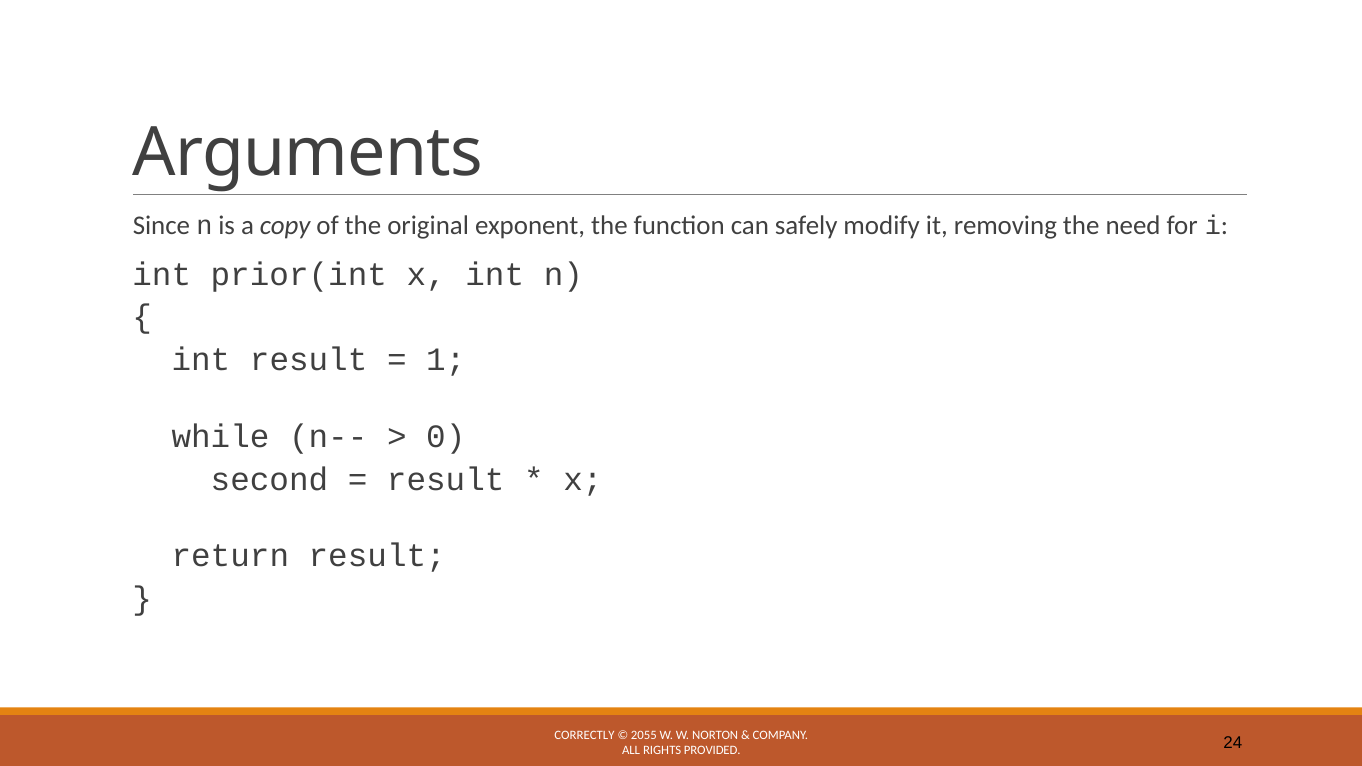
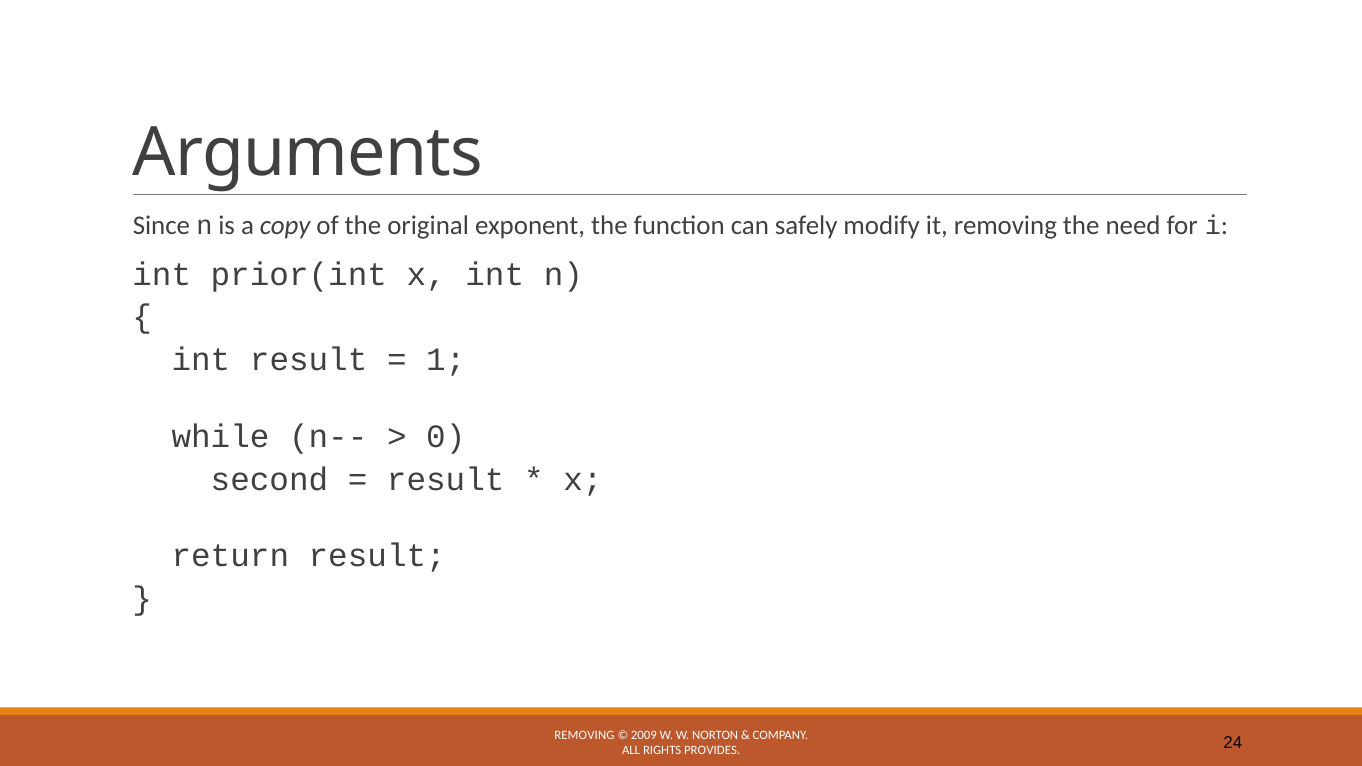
CORRECTLY at (584, 735): CORRECTLY -> REMOVING
2055: 2055 -> 2009
PROVIDED: PROVIDED -> PROVIDES
